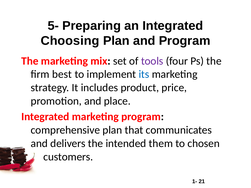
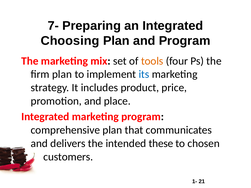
5-: 5- -> 7-
tools colour: purple -> orange
firm best: best -> plan
them: them -> these
